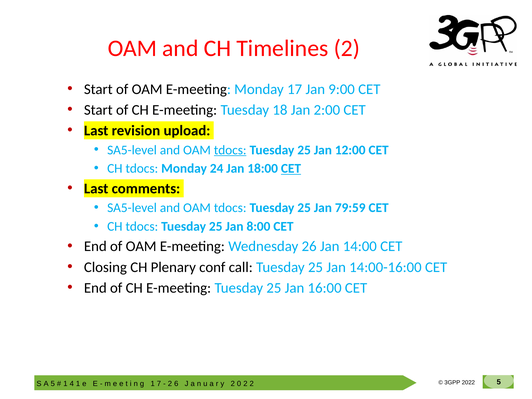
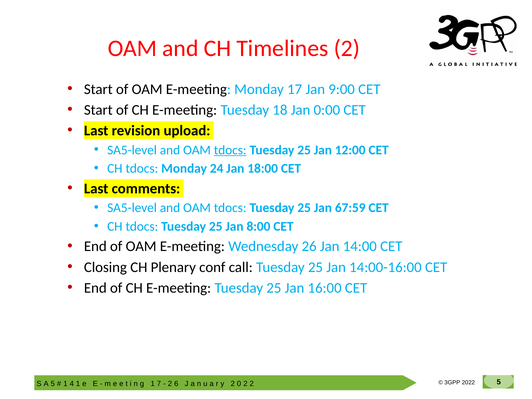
2:00: 2:00 -> 0:00
CET at (291, 169) underline: present -> none
79:59: 79:59 -> 67:59
